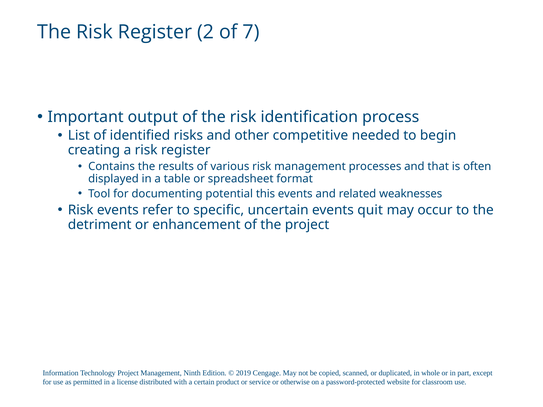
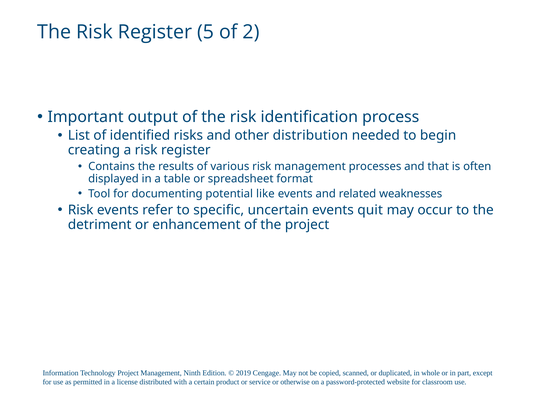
2: 2 -> 5
7: 7 -> 2
competitive: competitive -> distribution
this: this -> like
